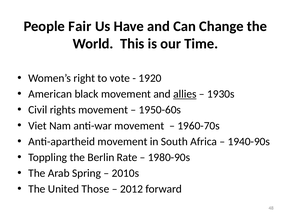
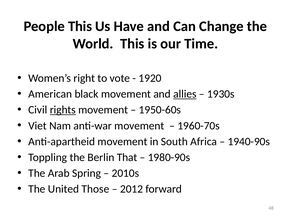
People Fair: Fair -> This
rights underline: none -> present
Rate: Rate -> That
